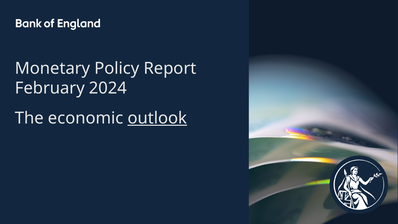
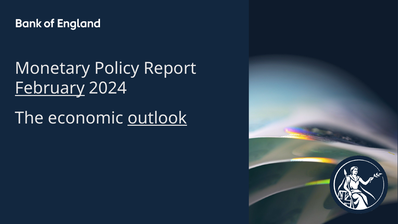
February underline: none -> present
